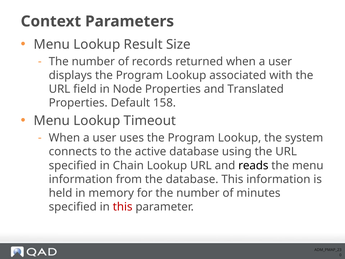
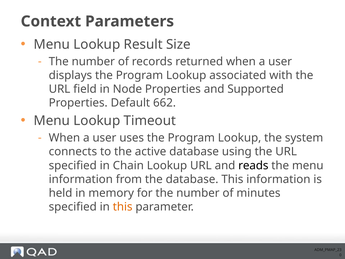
Translated: Translated -> Supported
158: 158 -> 662
this at (123, 207) colour: red -> orange
